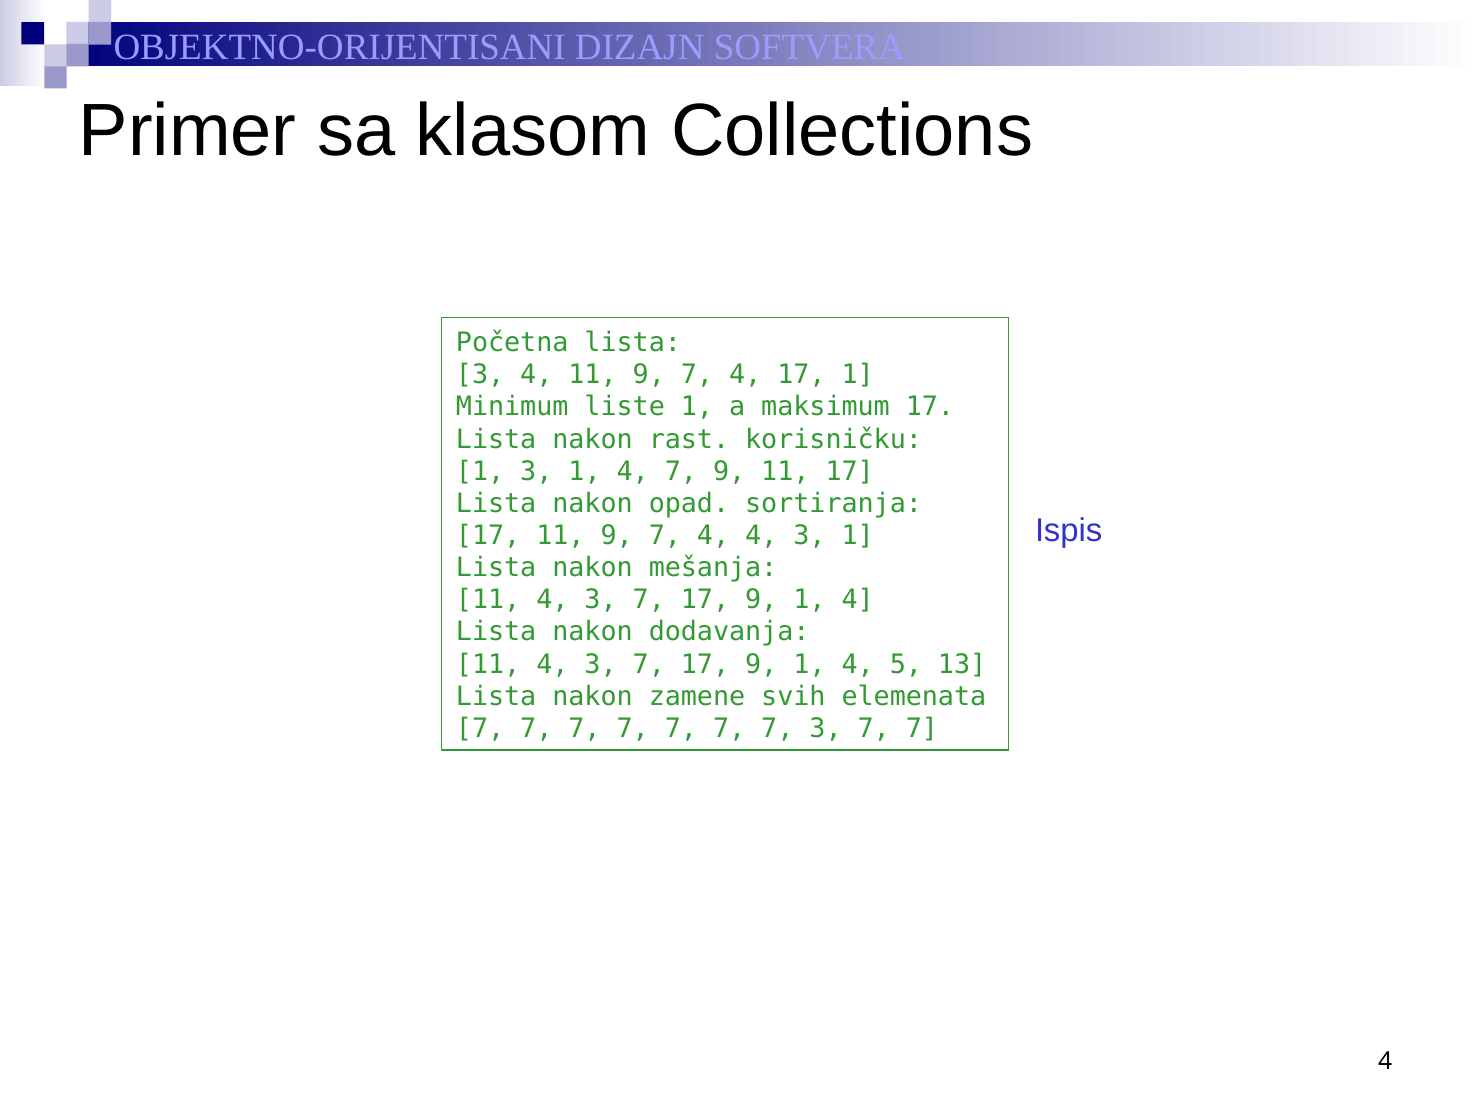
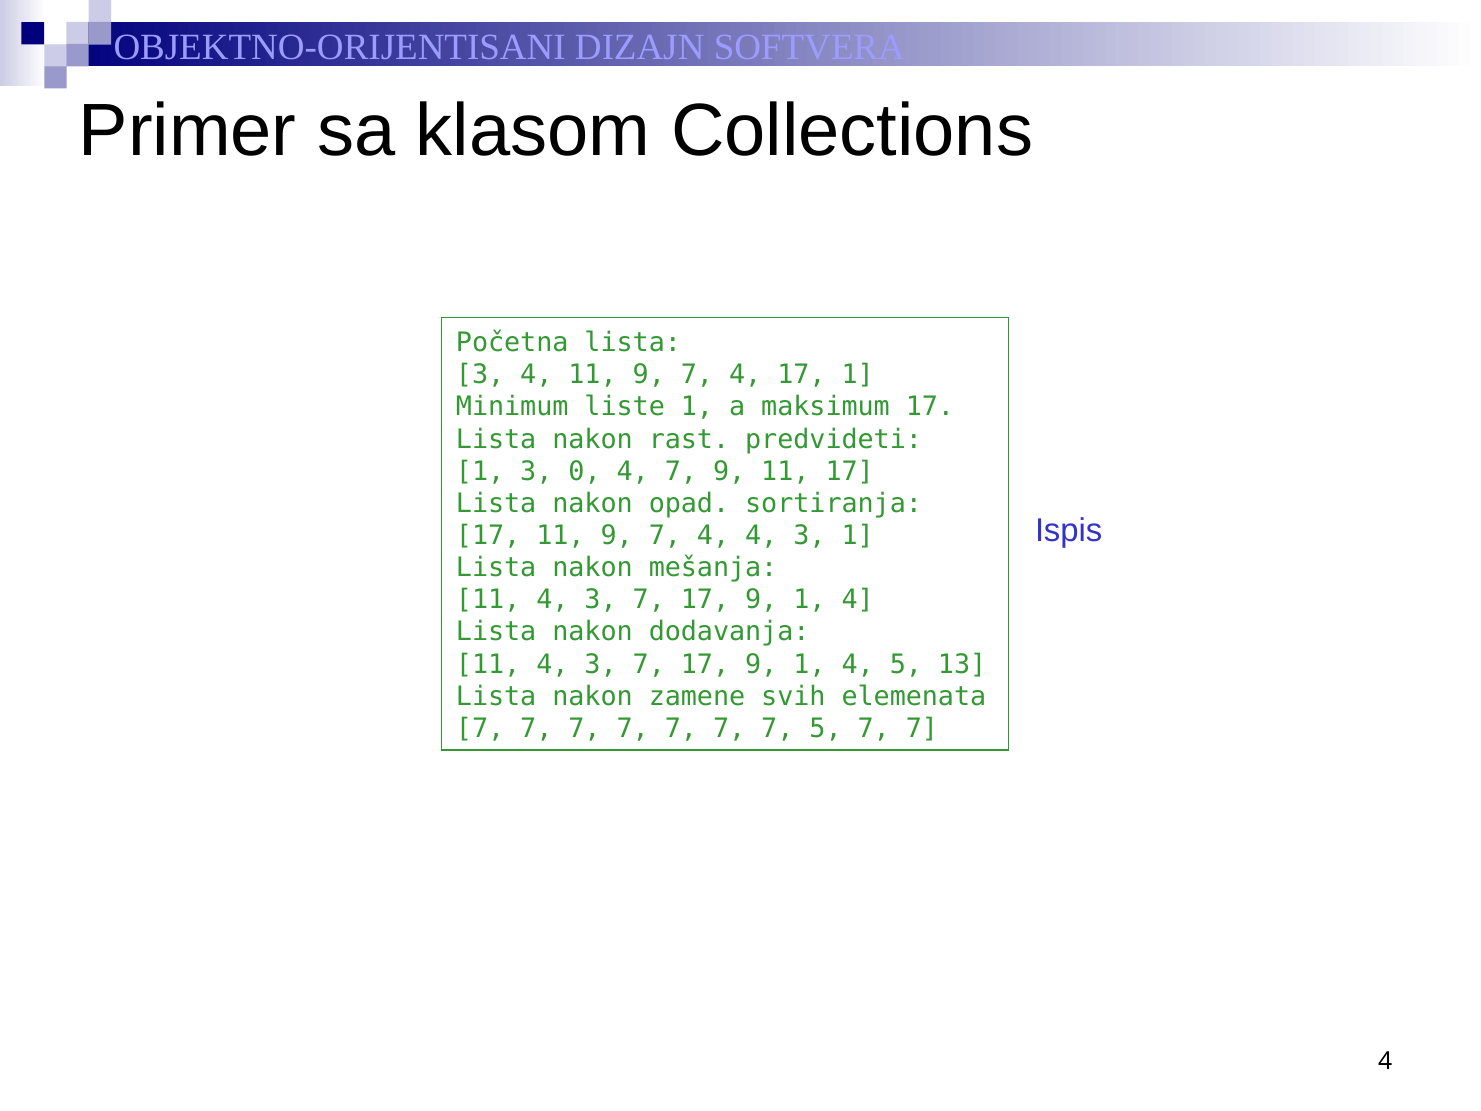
korisničku: korisničku -> predvideti
1 3 1: 1 -> 0
7 3: 3 -> 5
